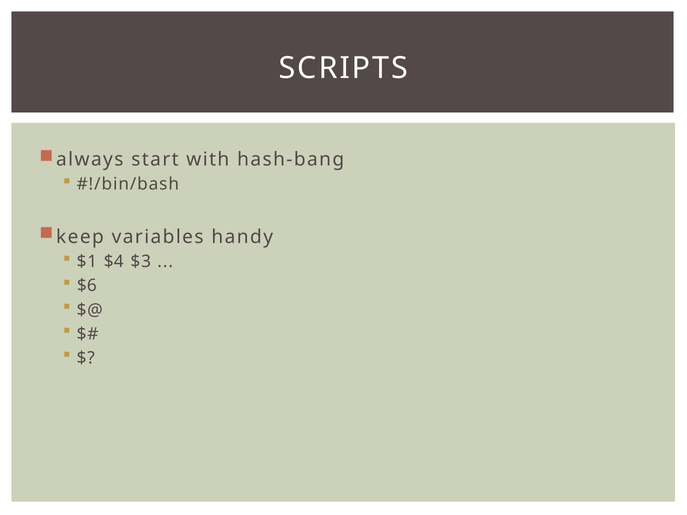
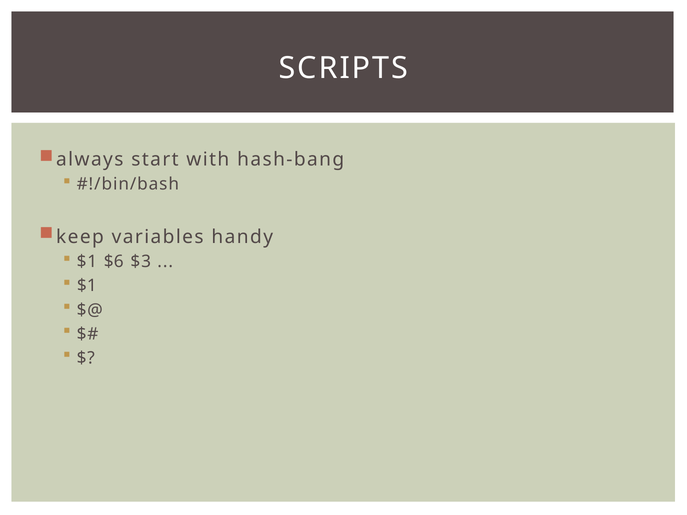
$4: $4 -> $6
$6 at (87, 286): $6 -> $1
